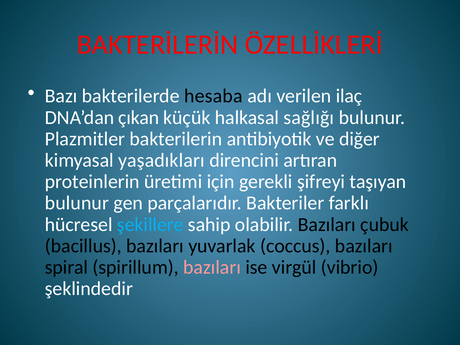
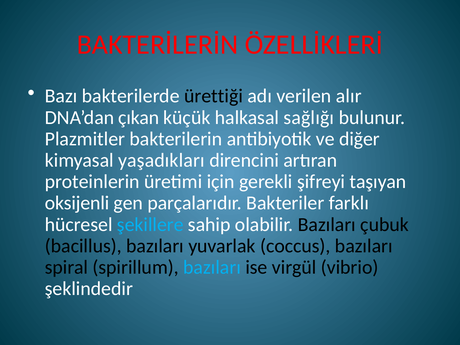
hesaba: hesaba -> ürettiği
ilaç: ilaç -> alır
bulunur at (77, 203): bulunur -> oksijenli
bazıları at (212, 267) colour: pink -> light blue
